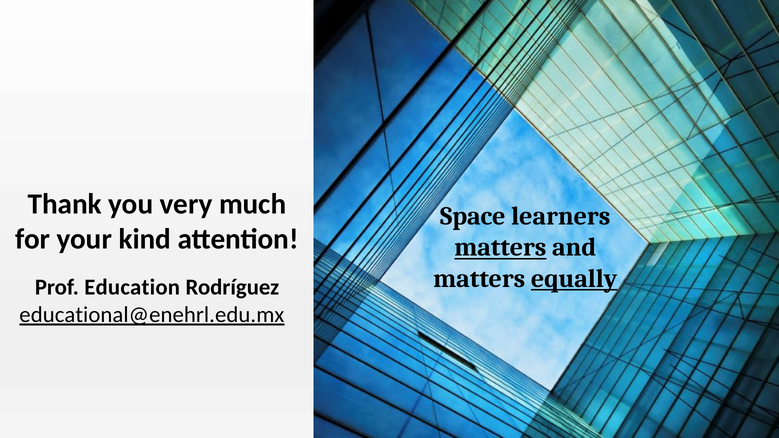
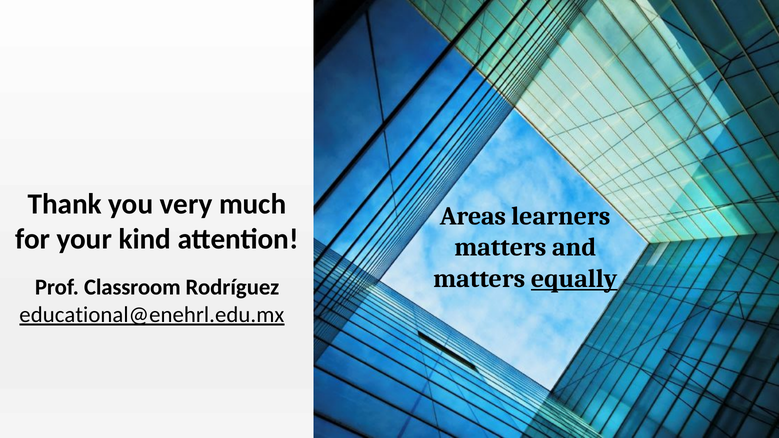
Space: Space -> Areas
matters at (500, 248) underline: present -> none
Education: Education -> Classroom
